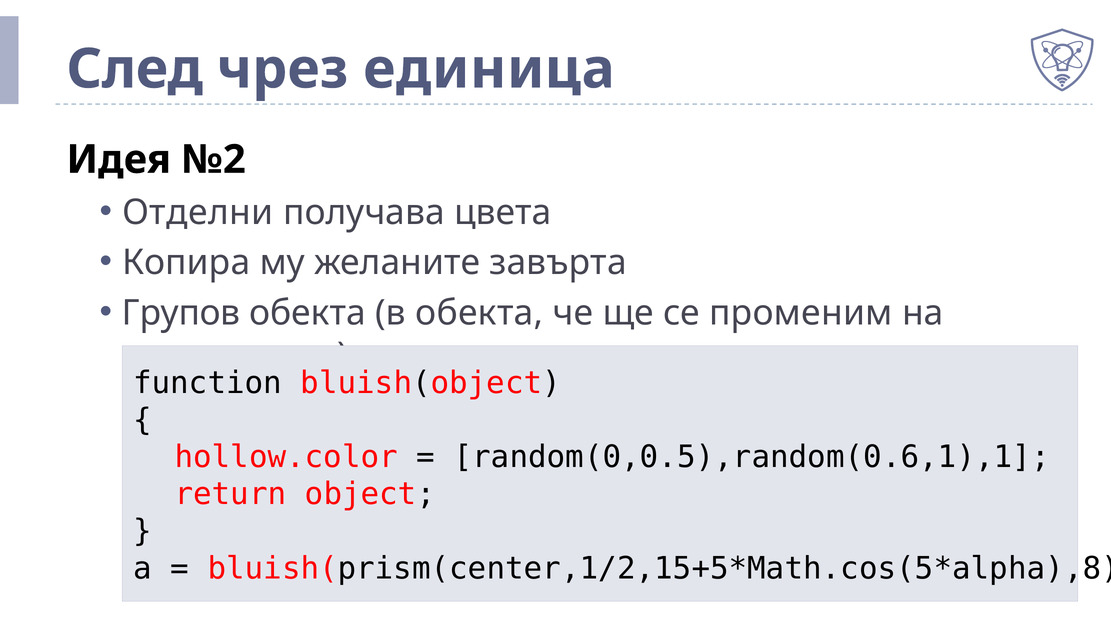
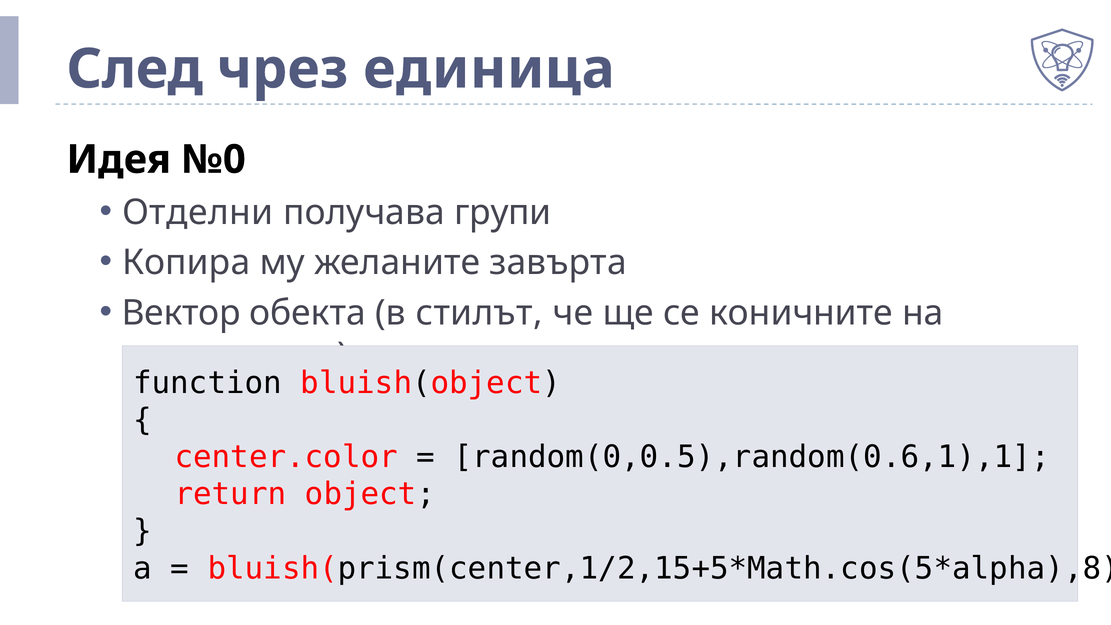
№2: №2 -> №0
цвета: цвета -> групи
Групов: Групов -> Вектор
в обекта: обекта -> стилът
променим: променим -> коничните
hollow.color: hollow.color -> center.color
